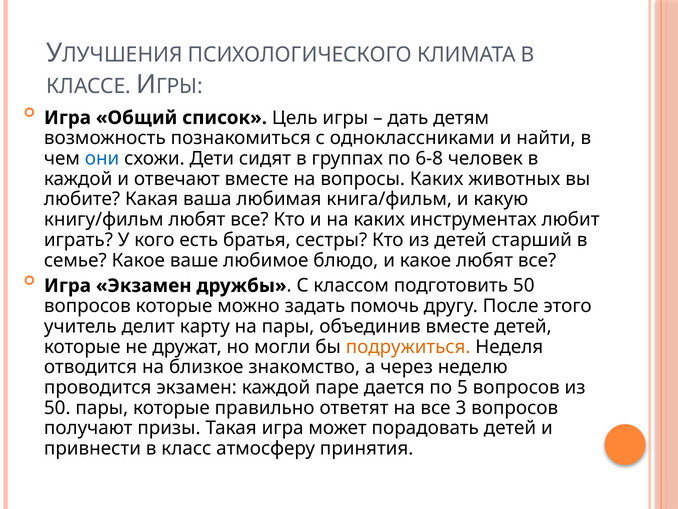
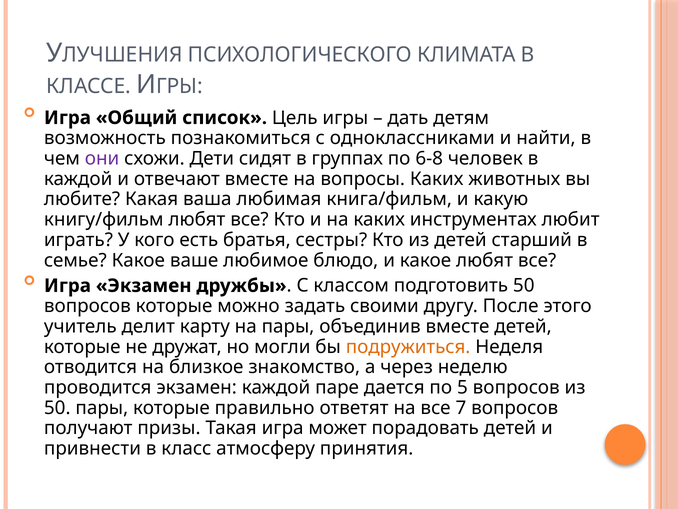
они colour: blue -> purple
помочь: помочь -> своими
3: 3 -> 7
